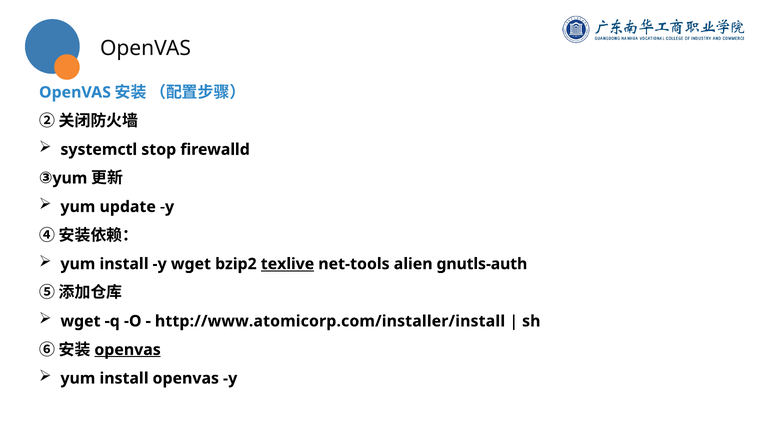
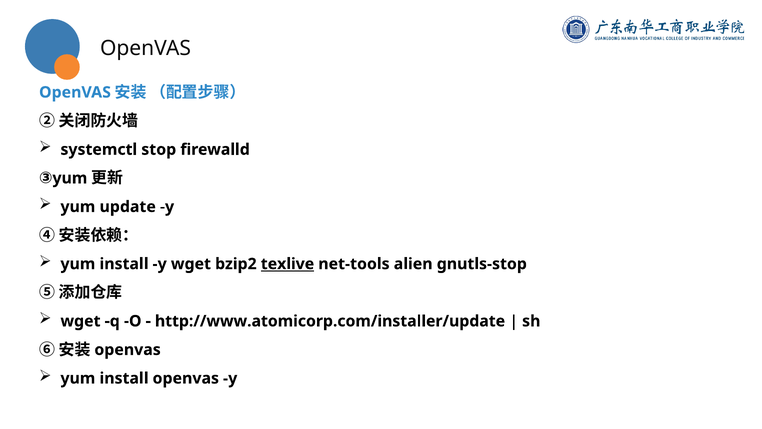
gnutls-auth: gnutls-auth -> gnutls-stop
http://www.atomicorp.com/installer/install: http://www.atomicorp.com/installer/install -> http://www.atomicorp.com/installer/update
openvas at (128, 349) underline: present -> none
